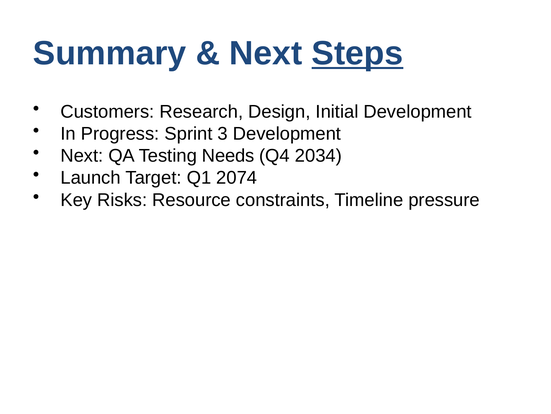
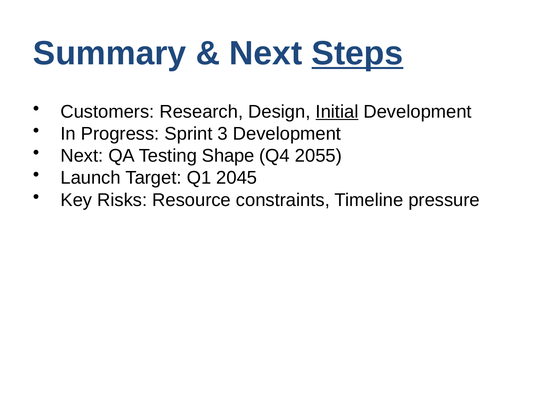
Initial underline: none -> present
Needs: Needs -> Shape
2034: 2034 -> 2055
2074: 2074 -> 2045
